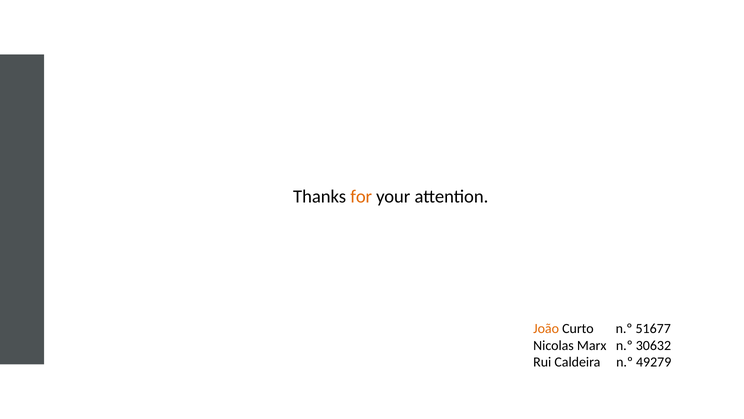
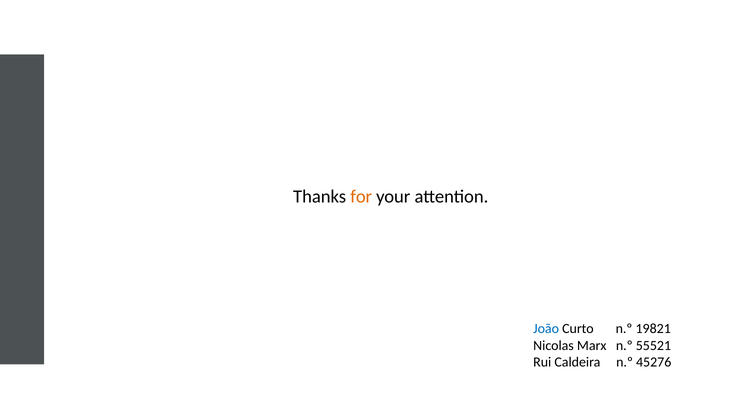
João colour: orange -> blue
51677: 51677 -> 19821
30632: 30632 -> 55521
49279: 49279 -> 45276
